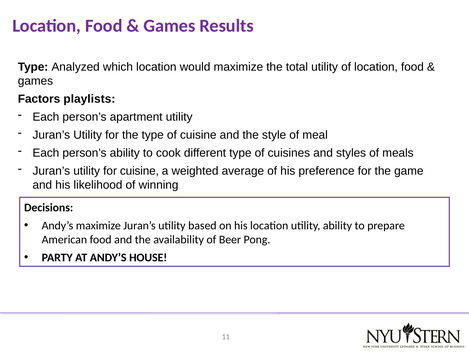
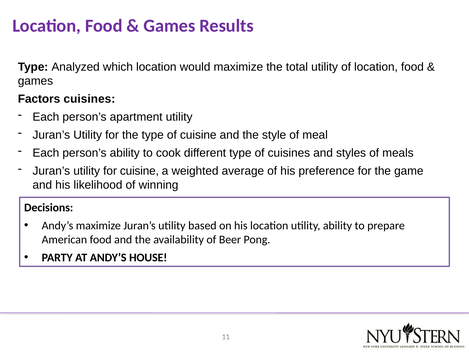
Factors playlists: playlists -> cuisines
